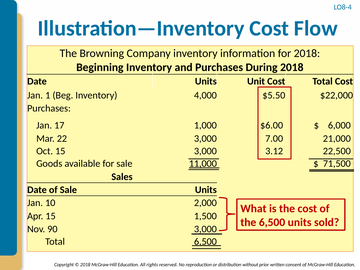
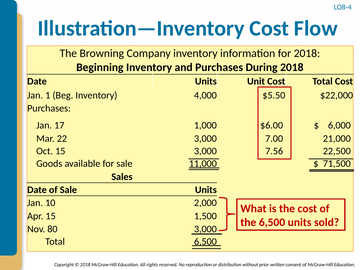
3.12: 3.12 -> 7.56
90: 90 -> 80
